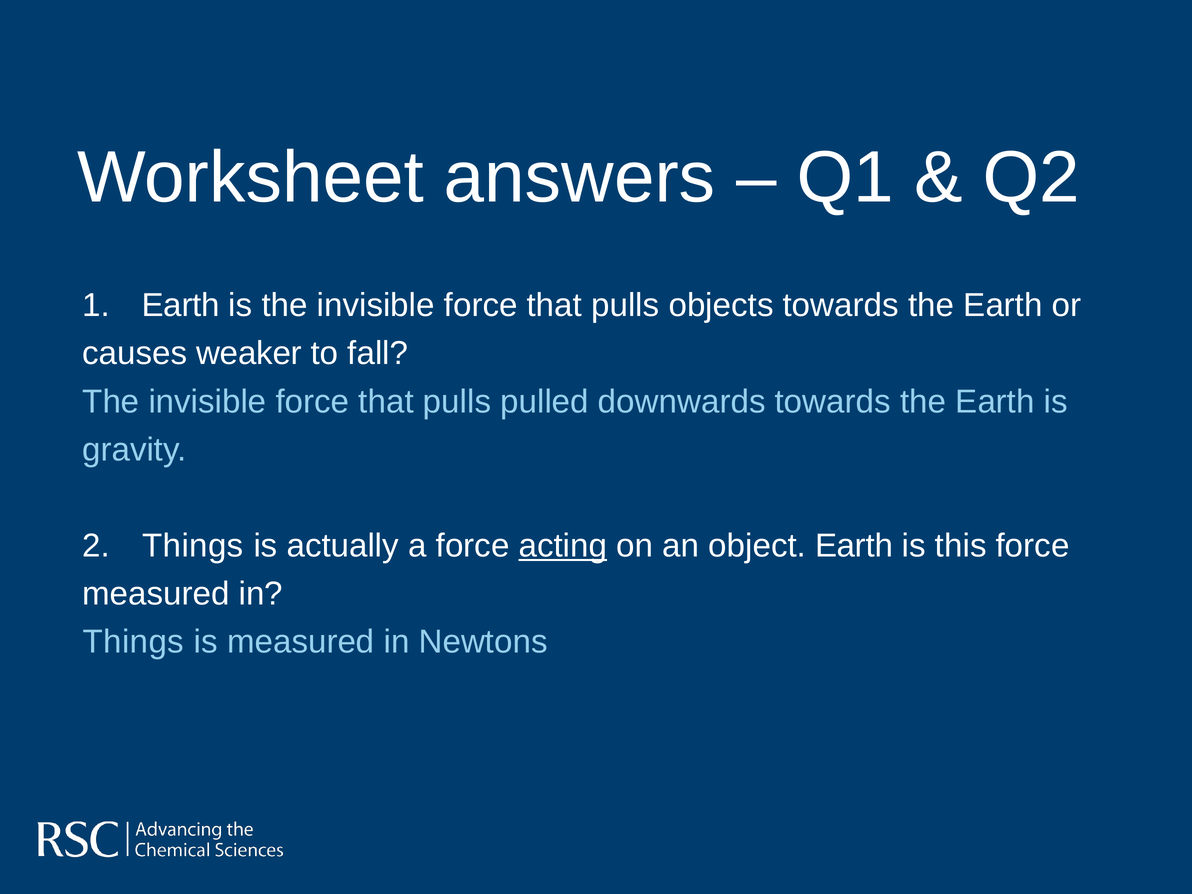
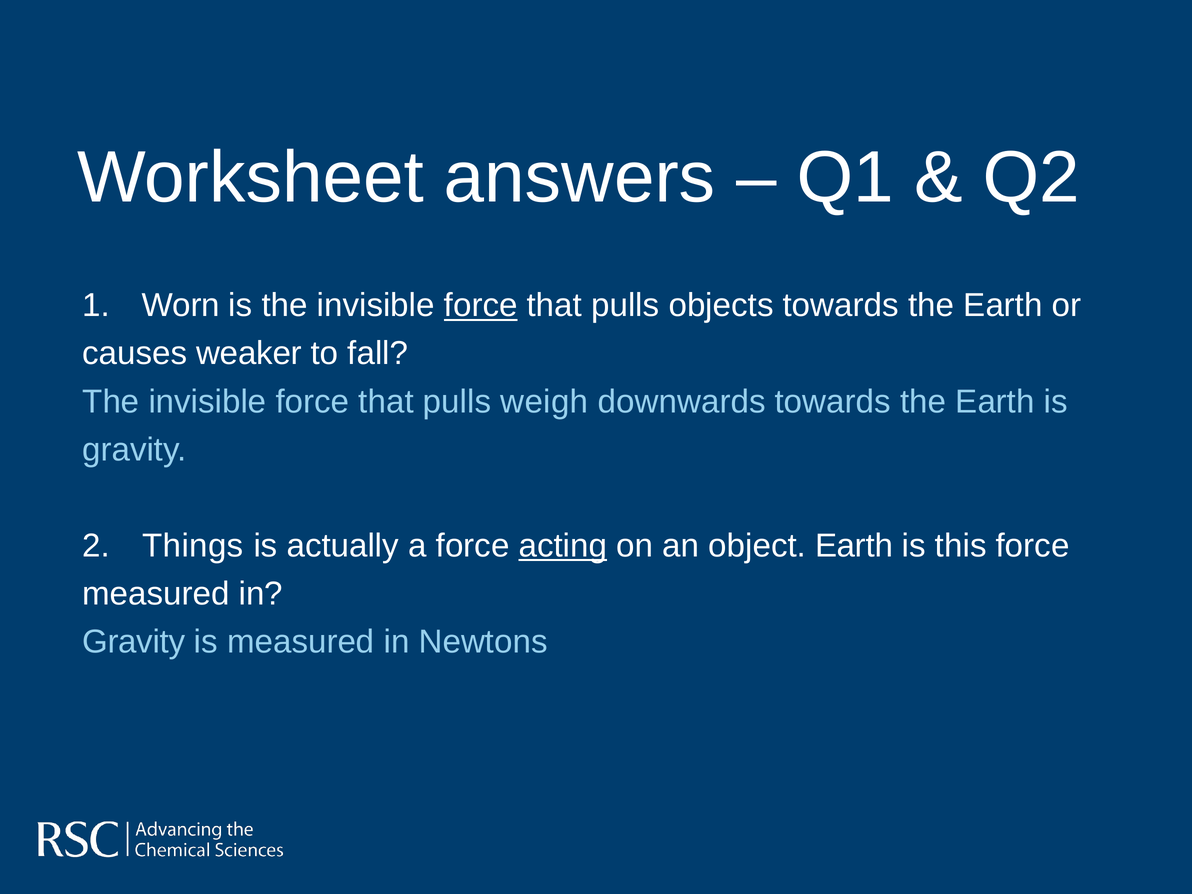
Earth at (181, 306): Earth -> Worn
force at (481, 306) underline: none -> present
pulled: pulled -> weigh
Things at (133, 642): Things -> Gravity
